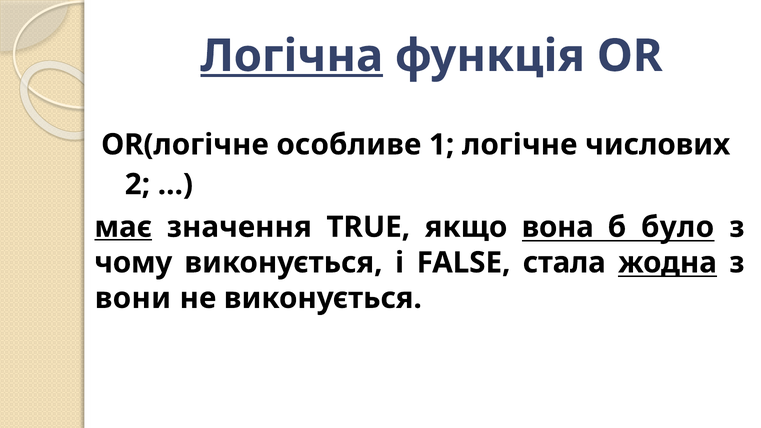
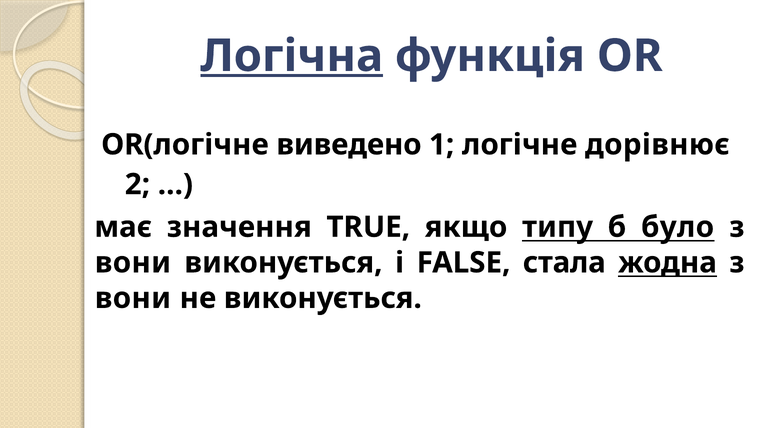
особливе: особливе -> виведено
числових: числових -> дорівнює
має underline: present -> none
вона: вона -> типу
чому at (133, 263): чому -> вони
